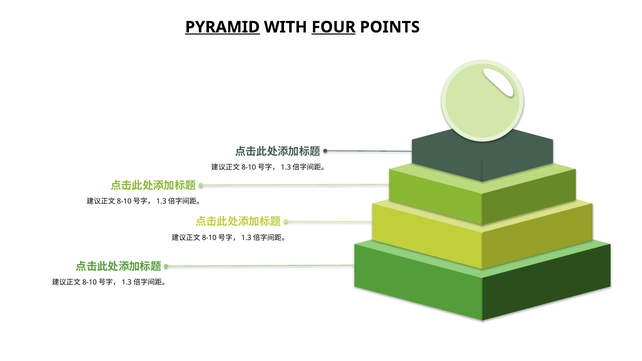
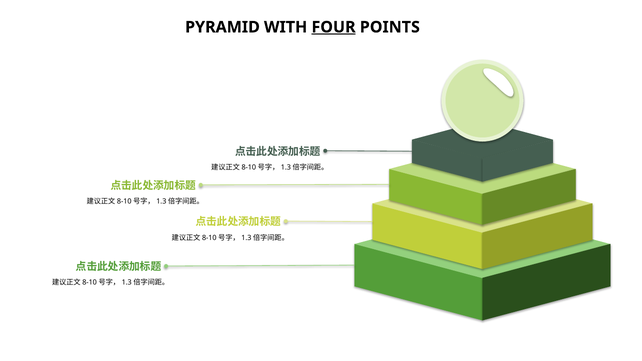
PYRAMID underline: present -> none
